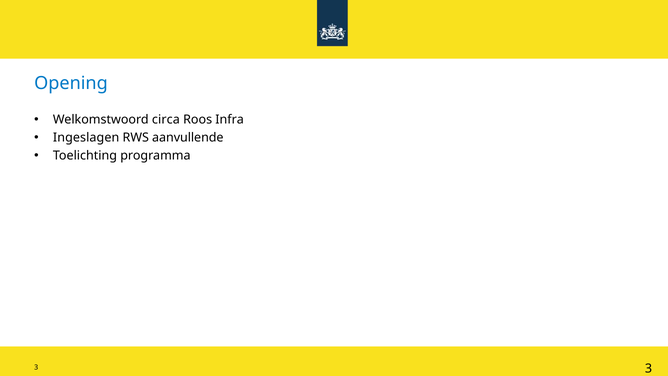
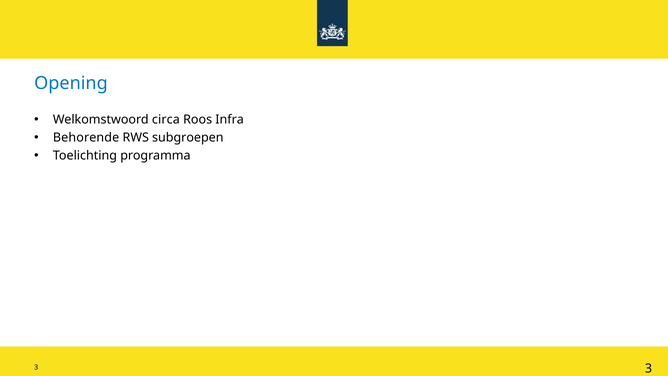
Ingeslagen: Ingeslagen -> Behorende
aanvullende: aanvullende -> subgroepen
